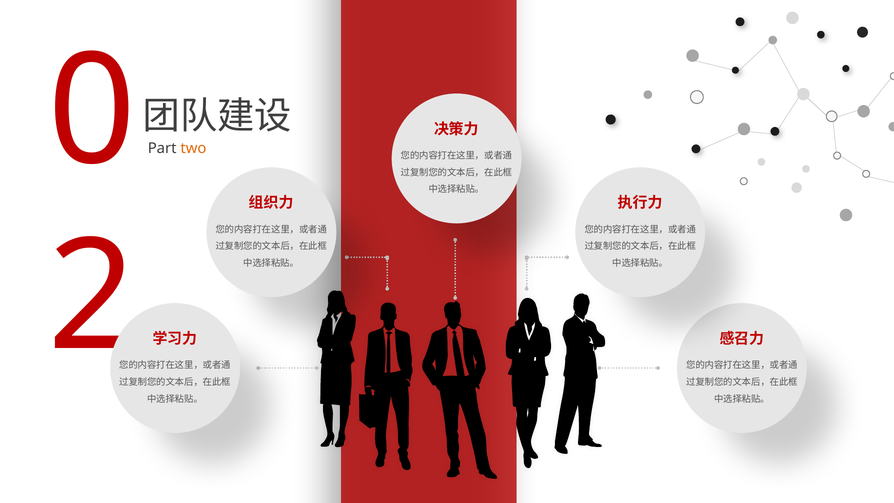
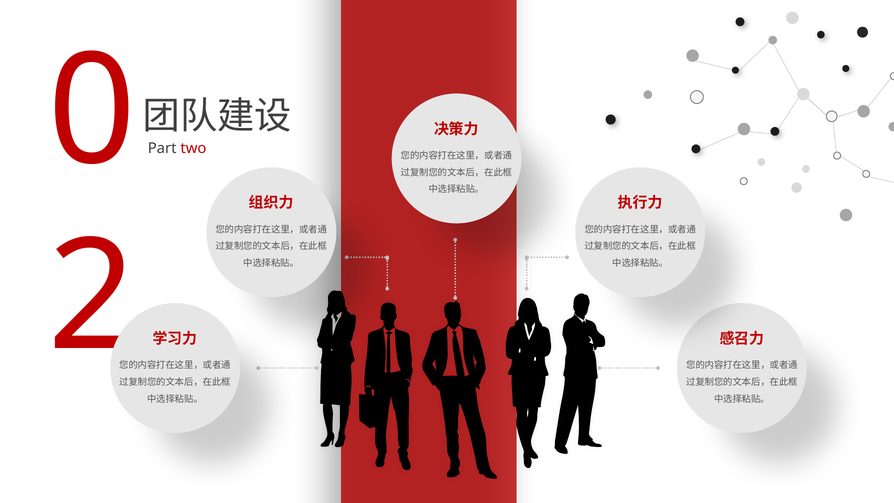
two colour: orange -> red
